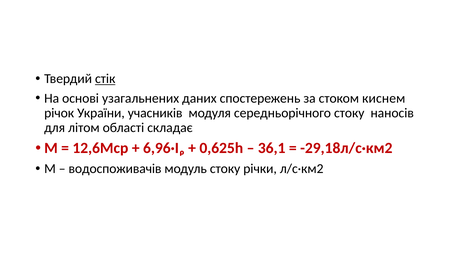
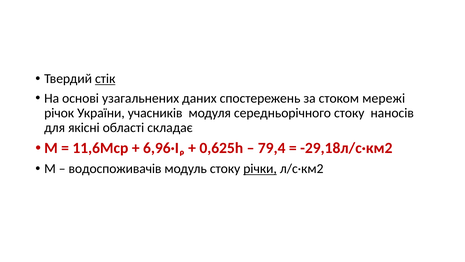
киснем: киснем -> мережі
літом: літом -> якісні
12,6Мср: 12,6Мср -> 11,6Мср
36,1: 36,1 -> 79,4
річки underline: none -> present
